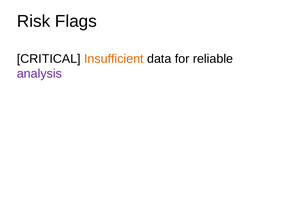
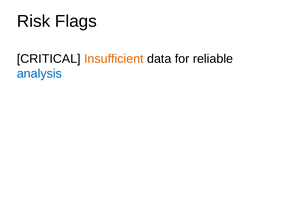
analysis colour: purple -> blue
